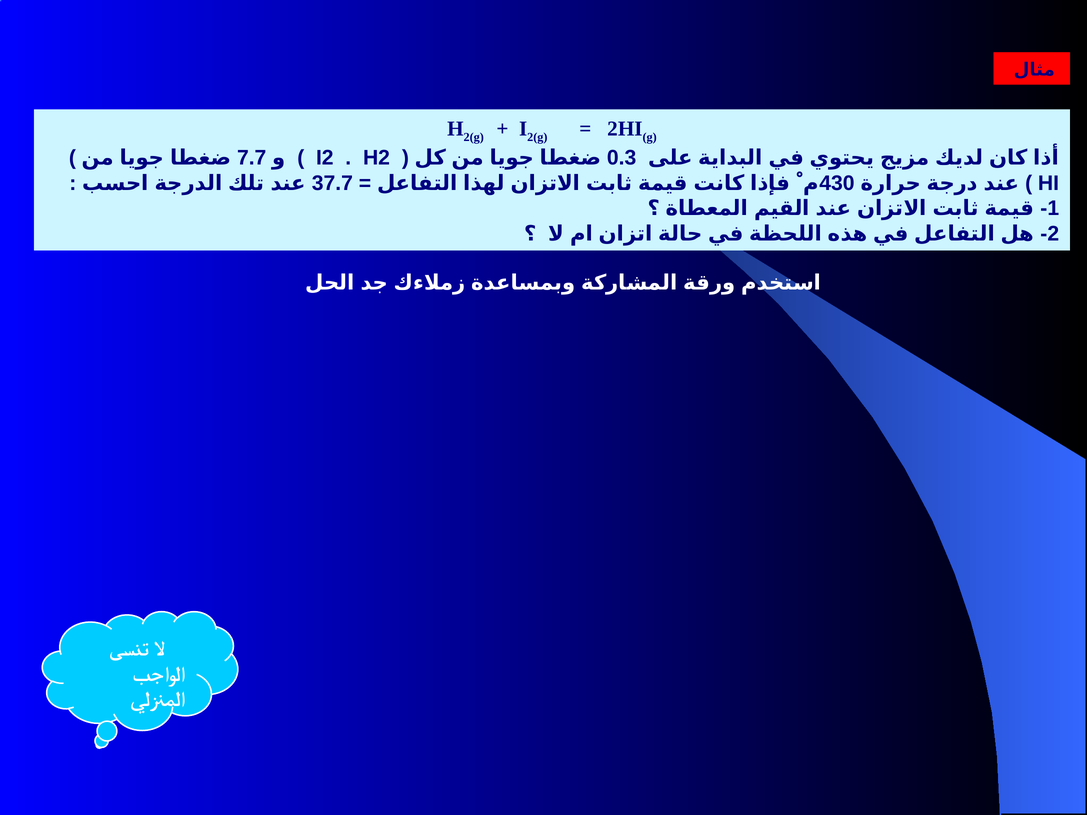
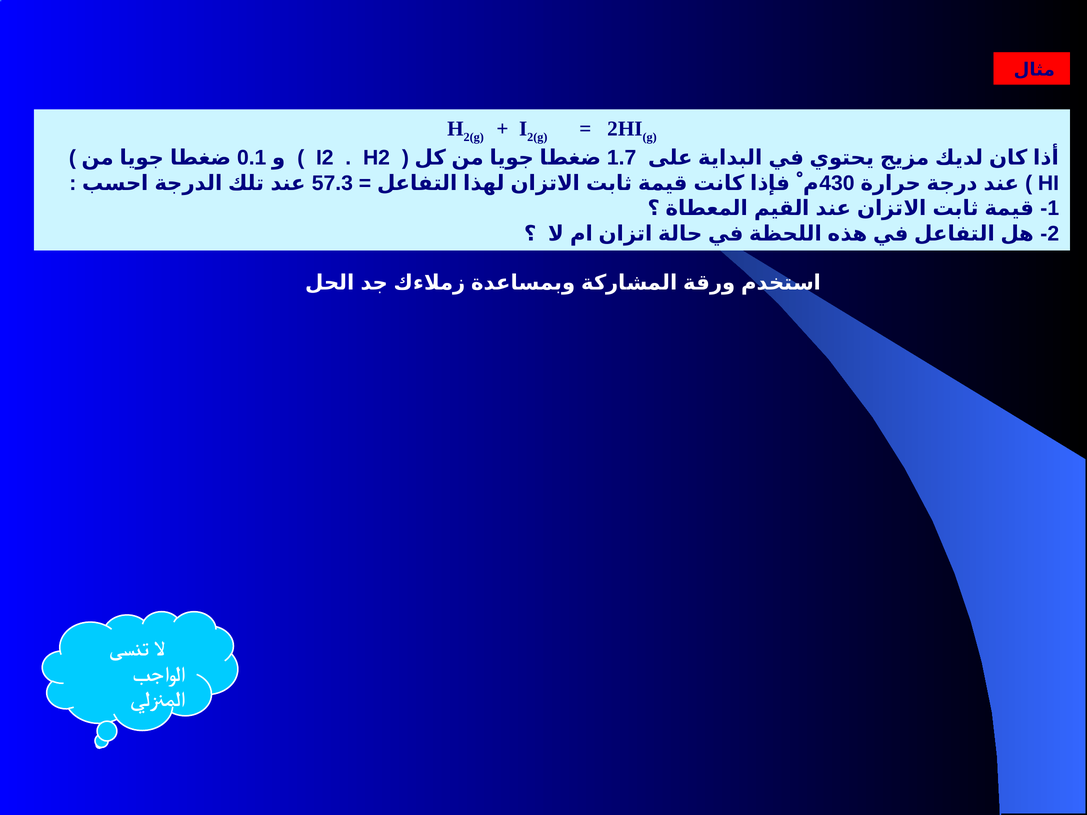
7.7: 7.7 -> 0.1
0.3: 0.3 -> 1.7
37.7: 37.7 -> 57.3
